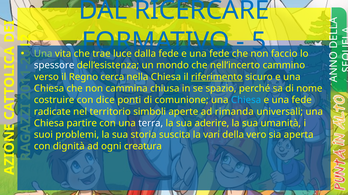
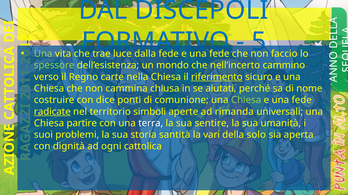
RICERCARE: RICERCARE -> DISCEPOLI
spessore colour: white -> light green
cerca: cerca -> carte
spazio: spazio -> aiutati
Chiesa at (246, 100) colour: light blue -> light green
radicate underline: none -> present
aderire: aderire -> sentire
suscita: suscita -> santità
vero: vero -> solo
creatura: creatura -> cattolica
